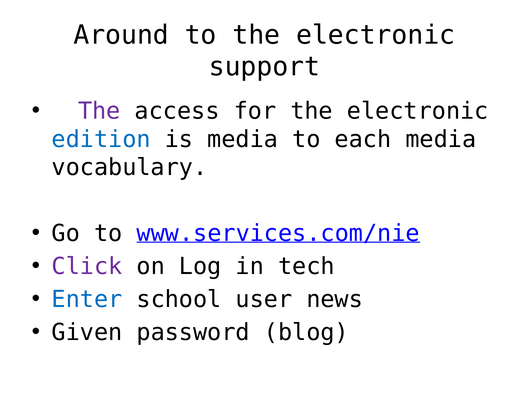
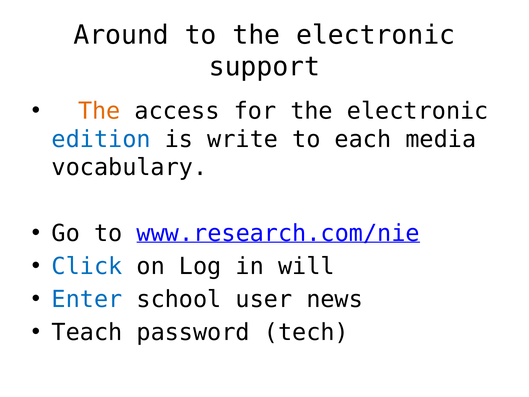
The at (99, 111) colour: purple -> orange
is media: media -> write
www.services.com/nie: www.services.com/nie -> www.research.com/nie
Click colour: purple -> blue
tech: tech -> will
Given: Given -> Teach
blog: blog -> tech
